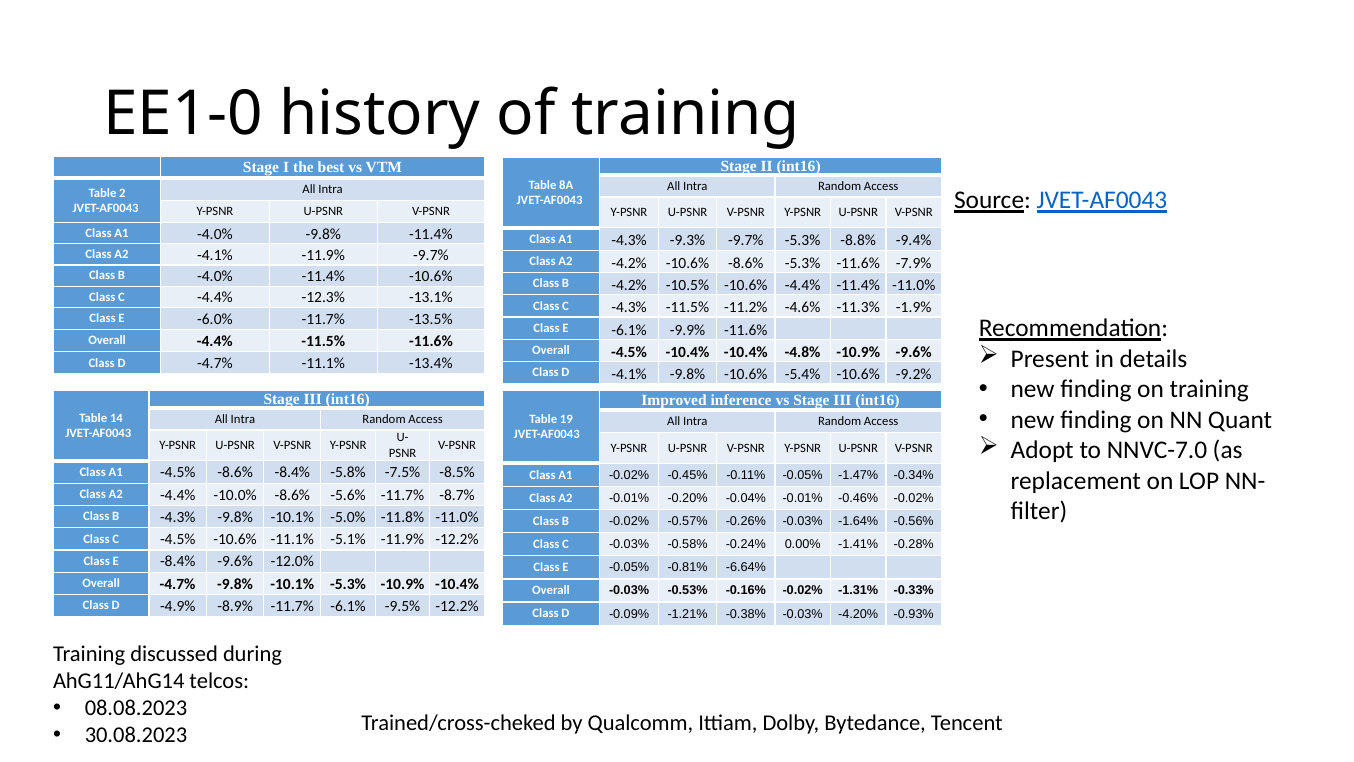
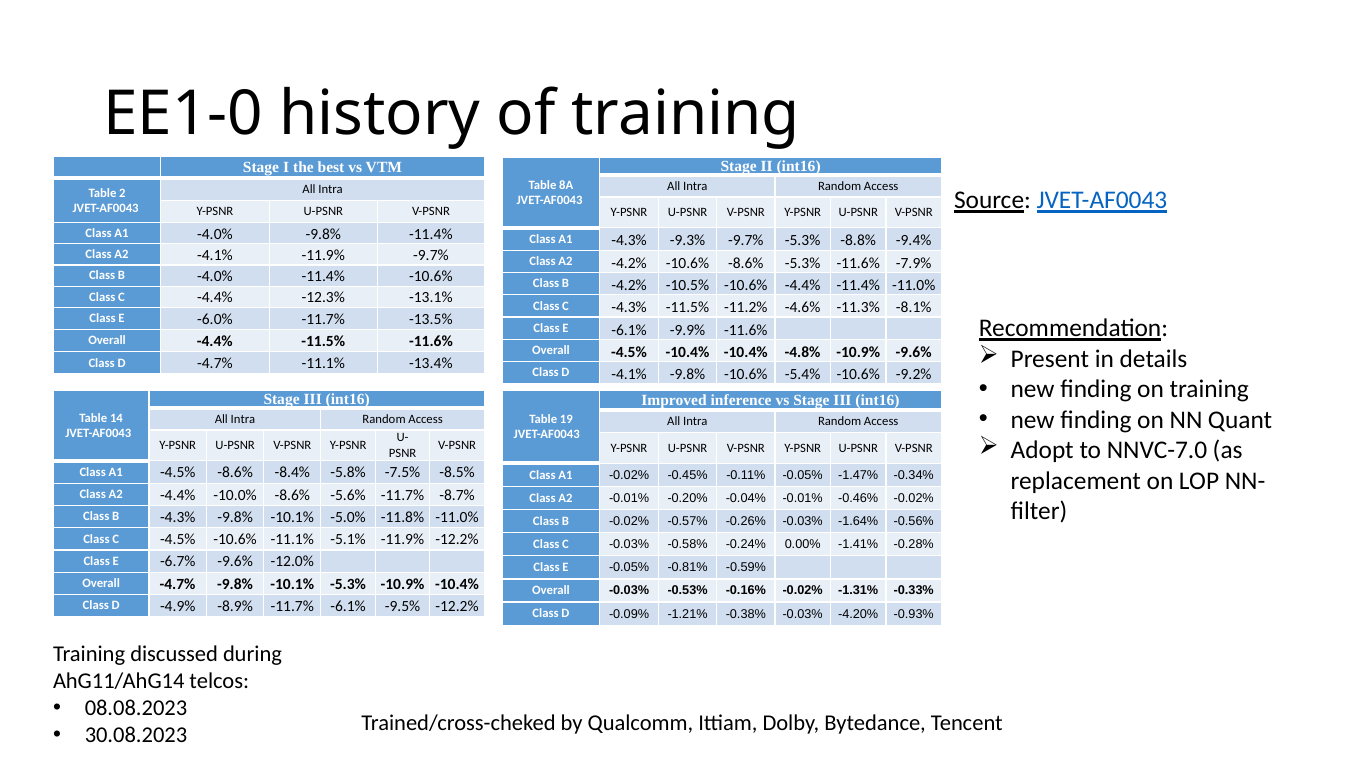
-1.9%: -1.9% -> -8.1%
E -8.4%: -8.4% -> -6.7%
-6.64%: -6.64% -> -0.59%
